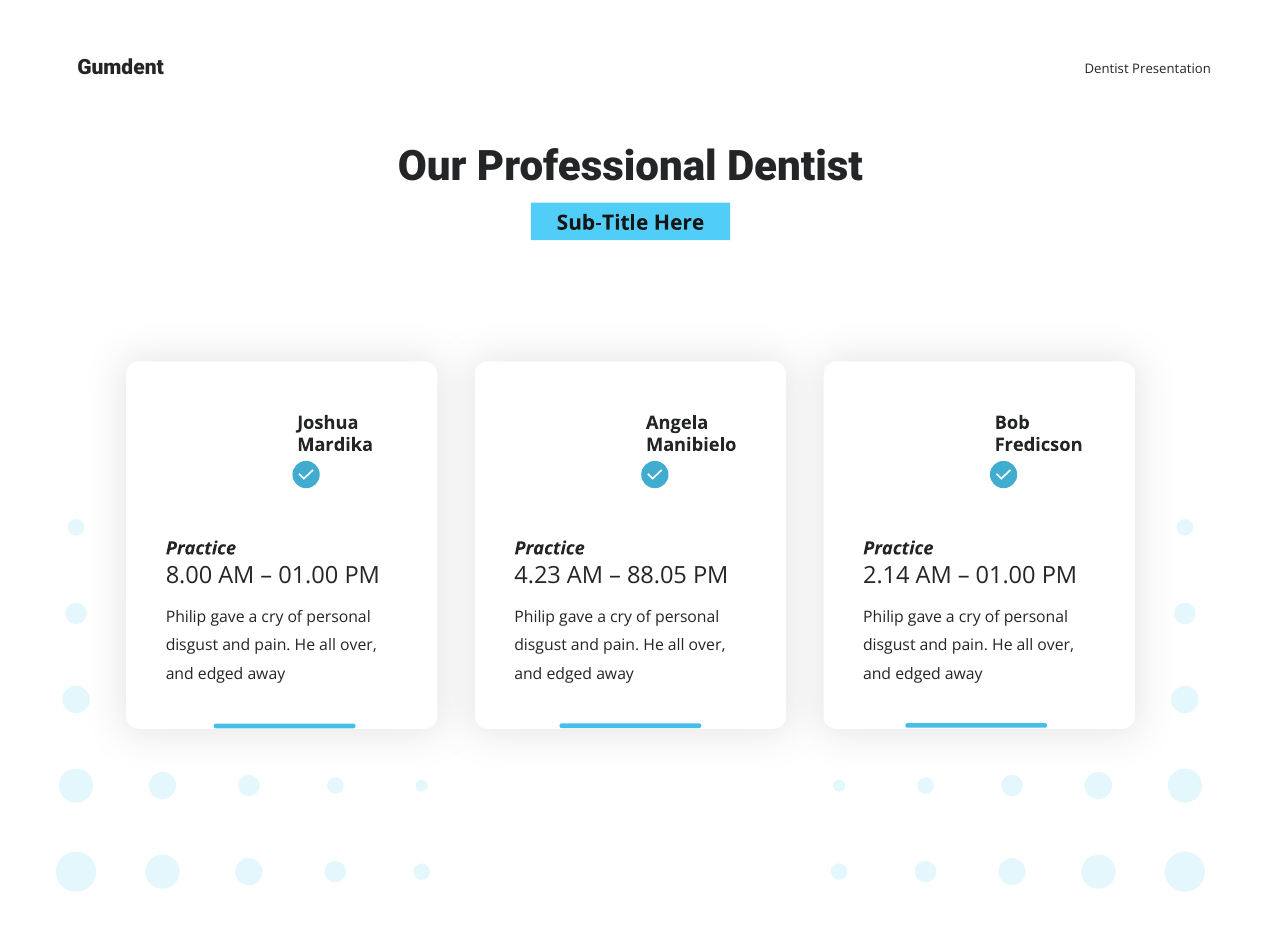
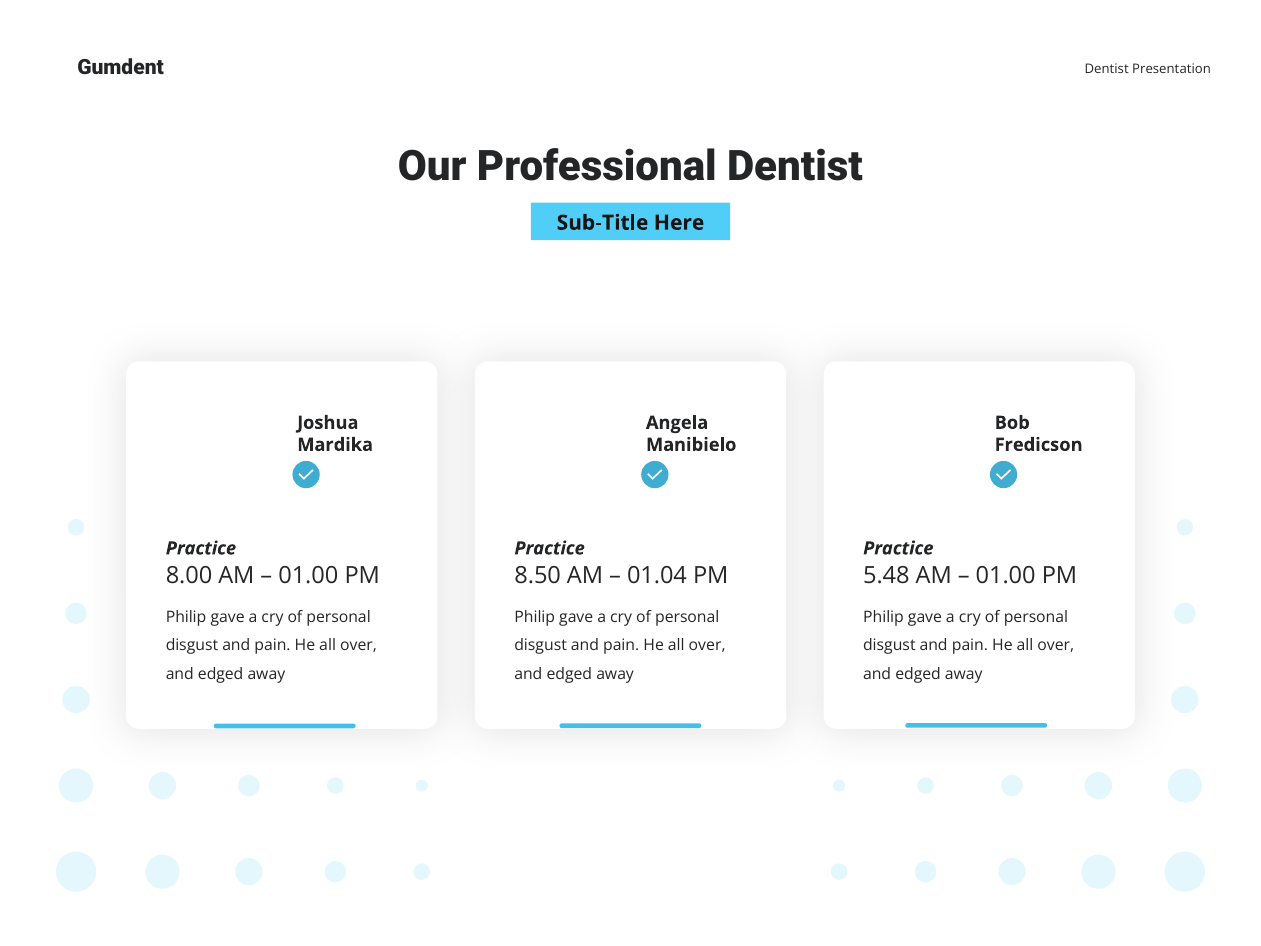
4.23: 4.23 -> 8.50
88.05: 88.05 -> 01.04
2.14: 2.14 -> 5.48
